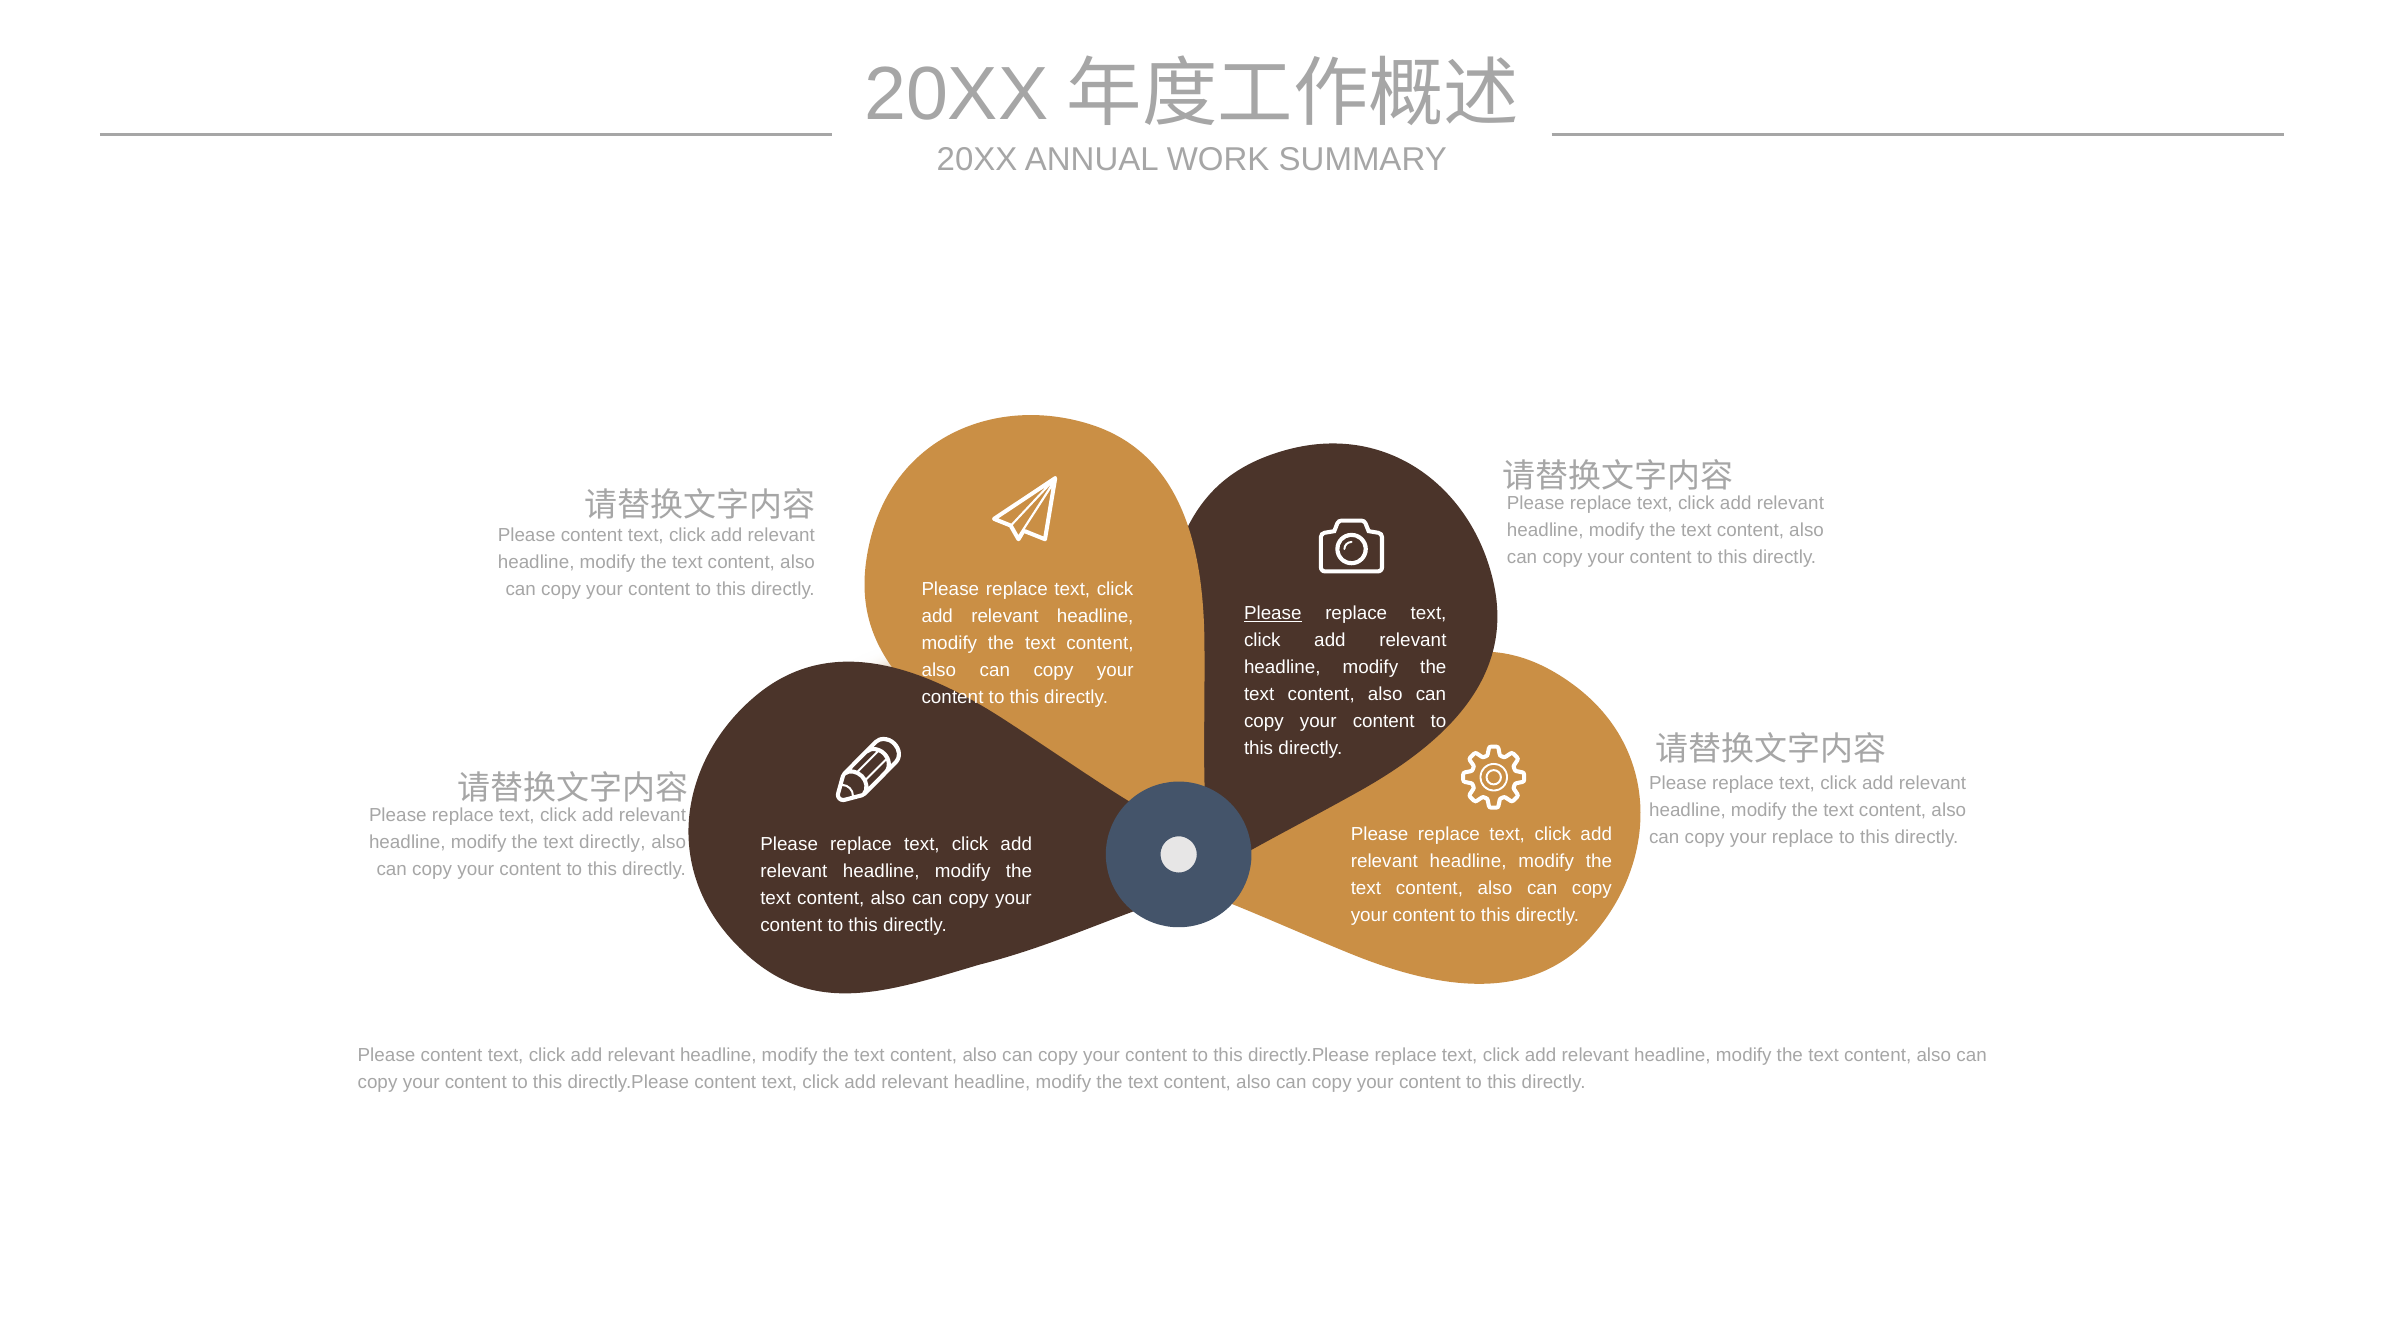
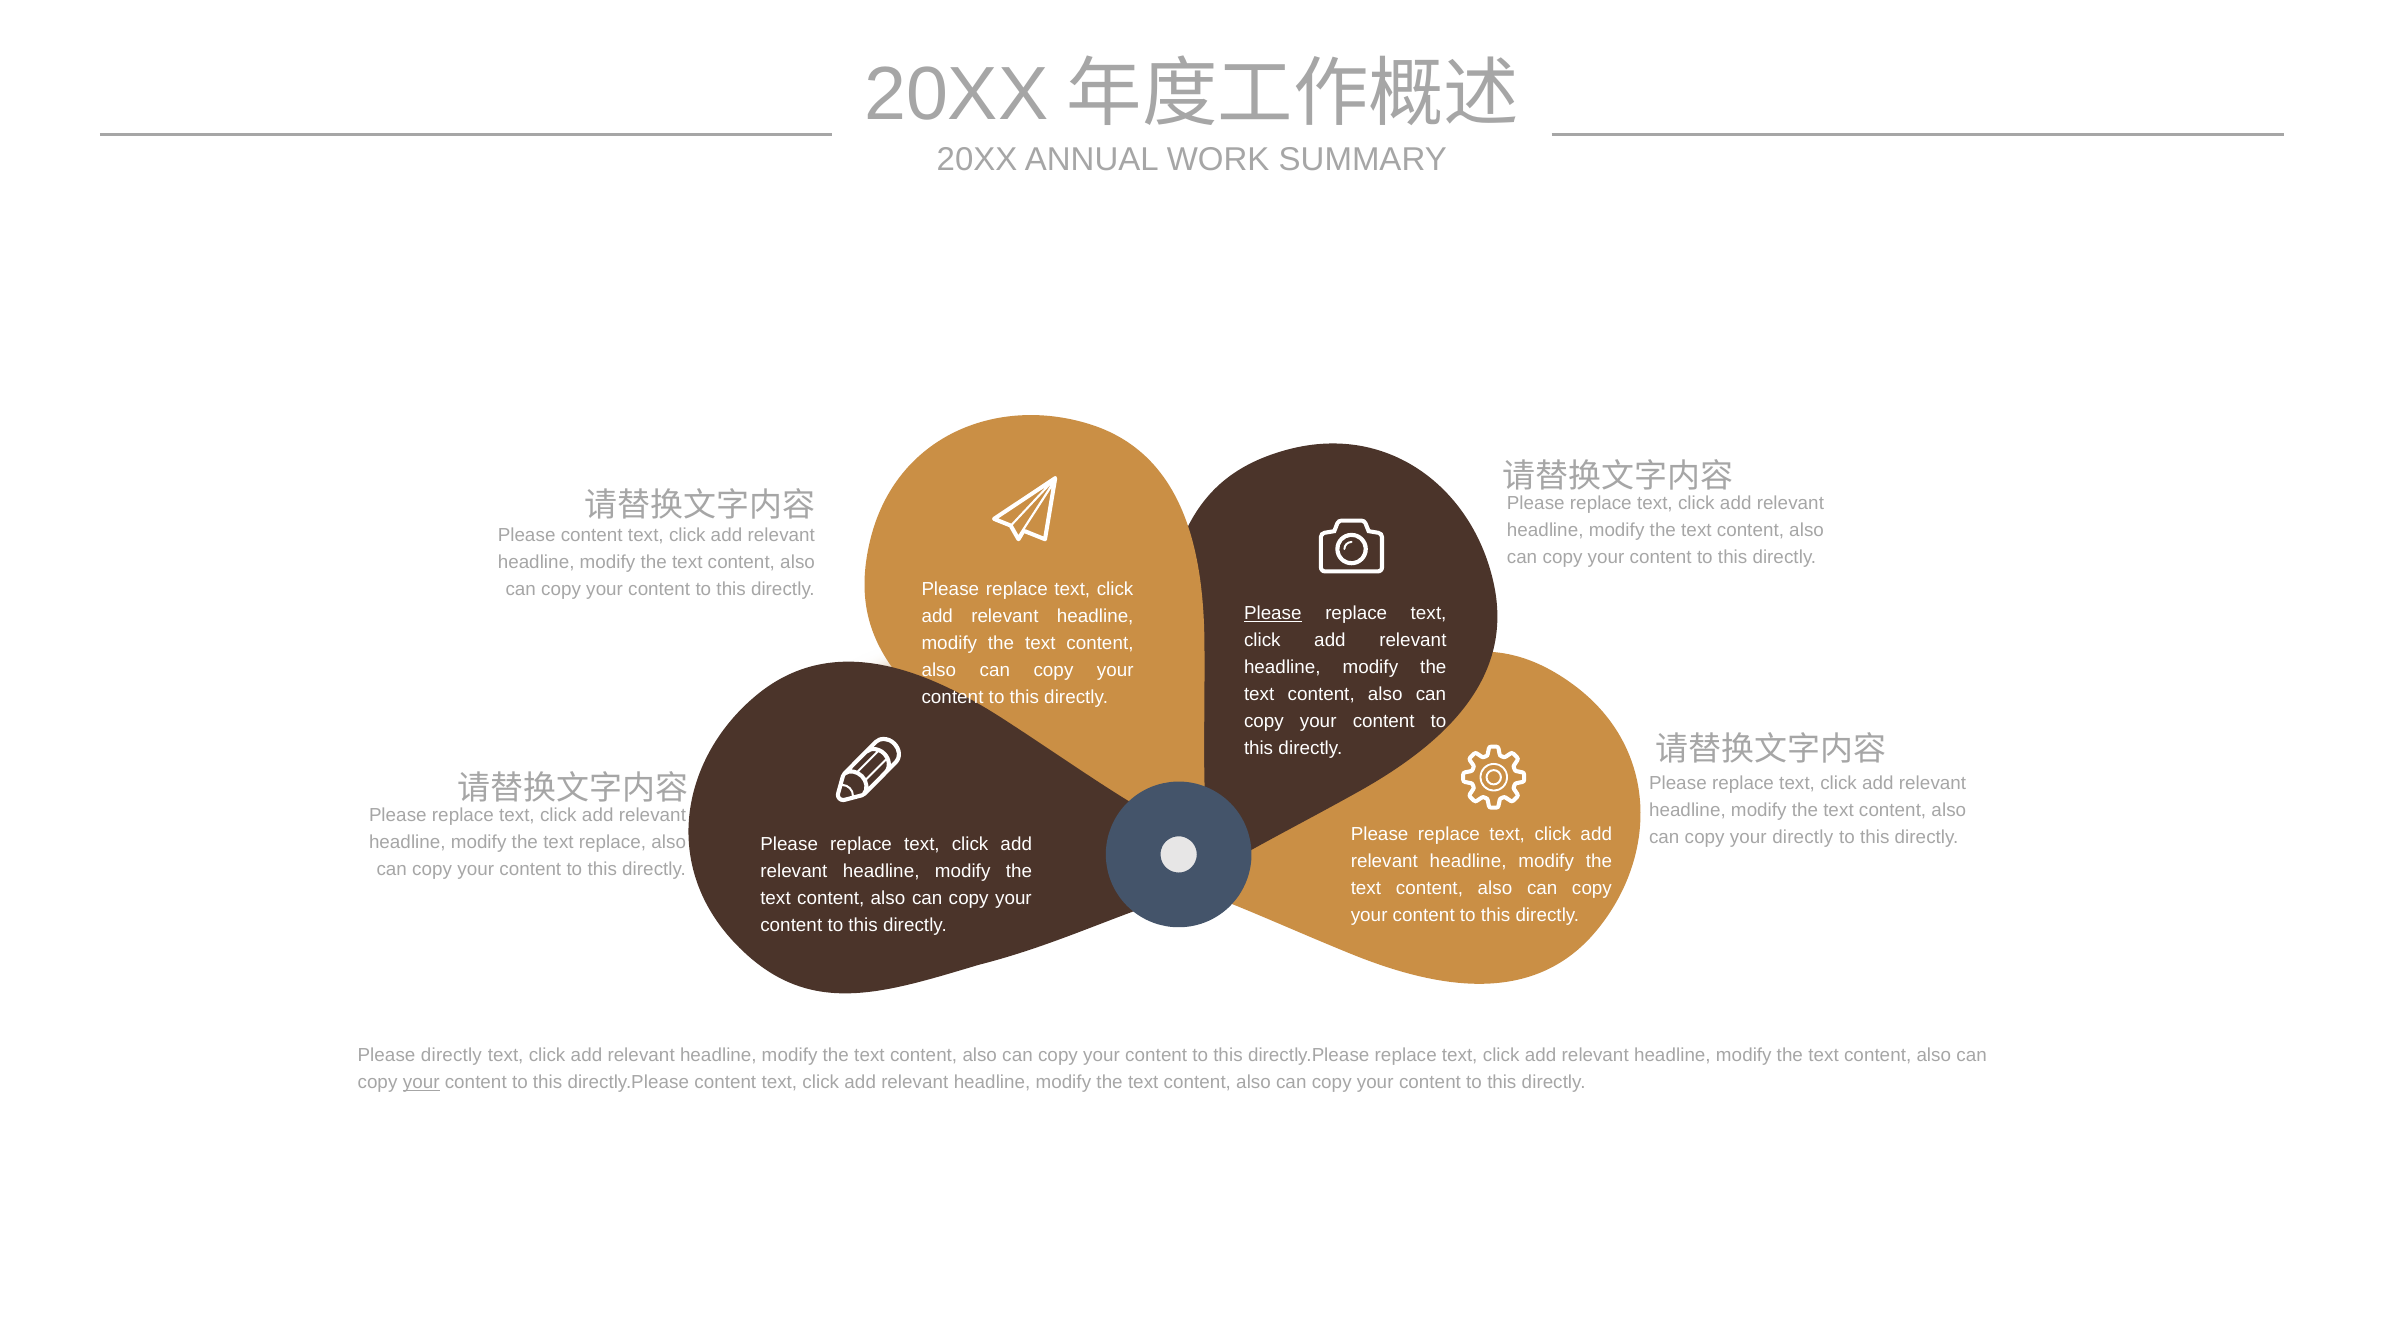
your replace: replace -> directly
text directly: directly -> replace
content at (452, 1055): content -> directly
your at (421, 1082) underline: none -> present
